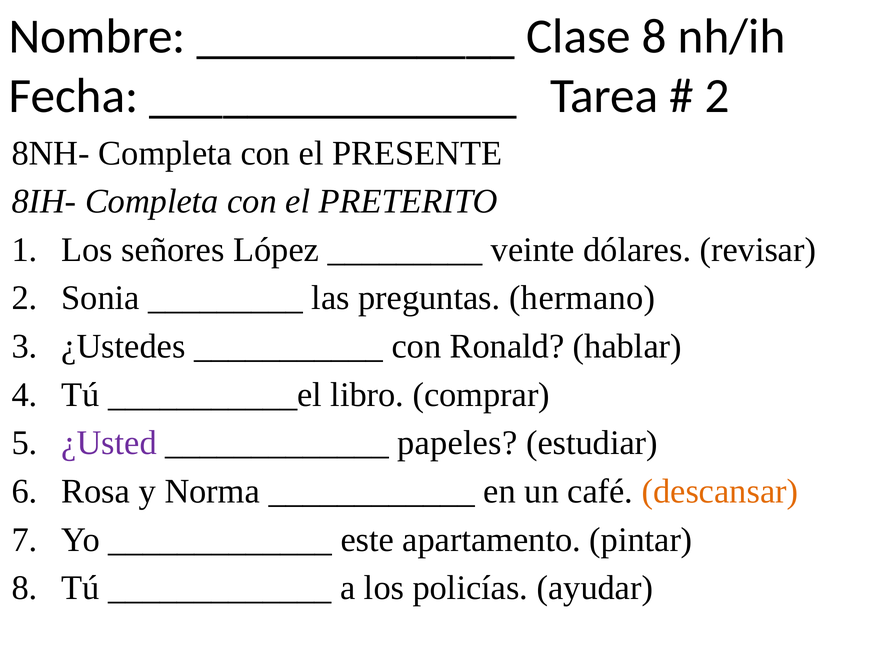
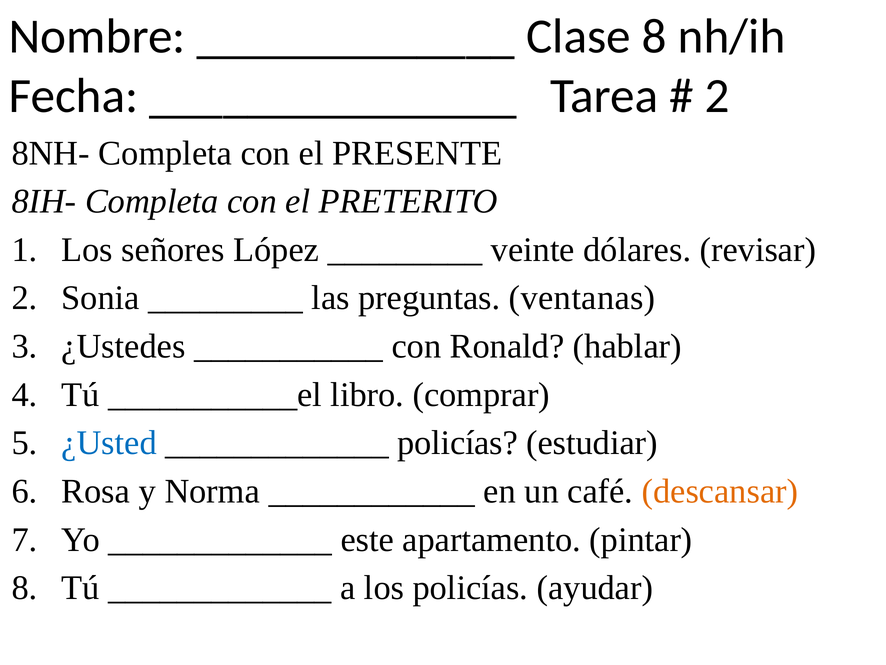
hermano: hermano -> ventanas
¿Usted colour: purple -> blue
papeles at (457, 443): papeles -> policías
